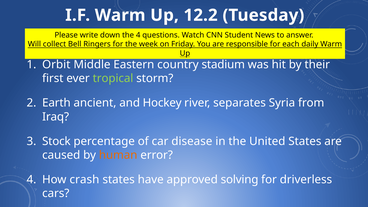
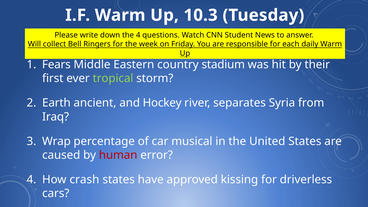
12.2: 12.2 -> 10.3
Orbit: Orbit -> Fears
Stock: Stock -> Wrap
disease: disease -> musical
human colour: orange -> red
solving: solving -> kissing
